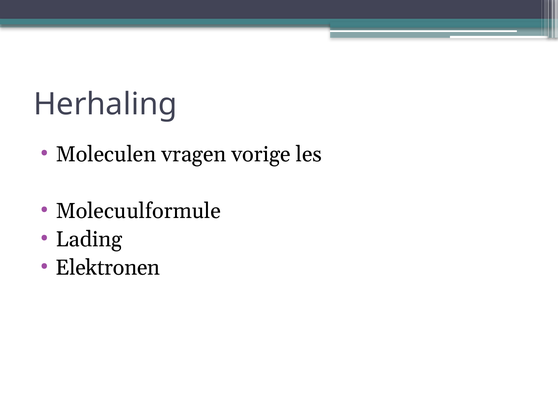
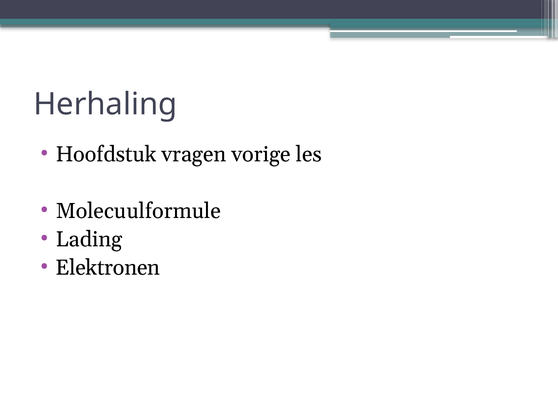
Moleculen: Moleculen -> Hoofdstuk
